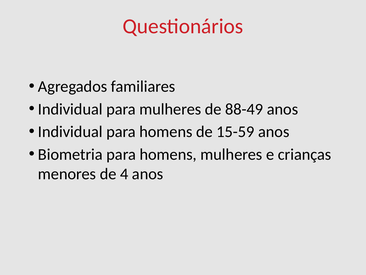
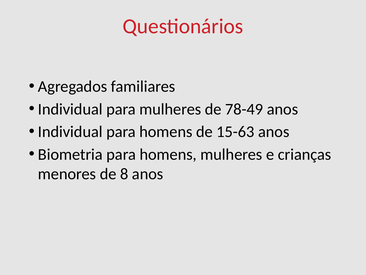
88-49: 88-49 -> 78-49
15-59: 15-59 -> 15-63
4: 4 -> 8
